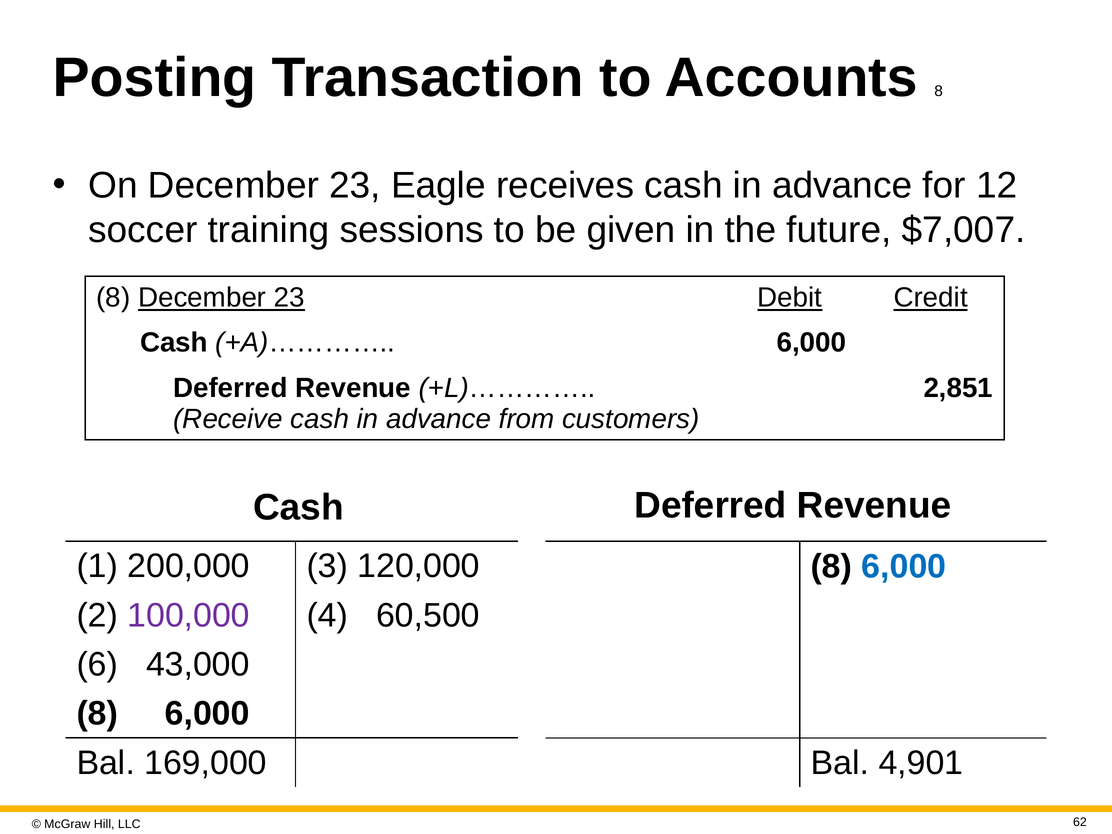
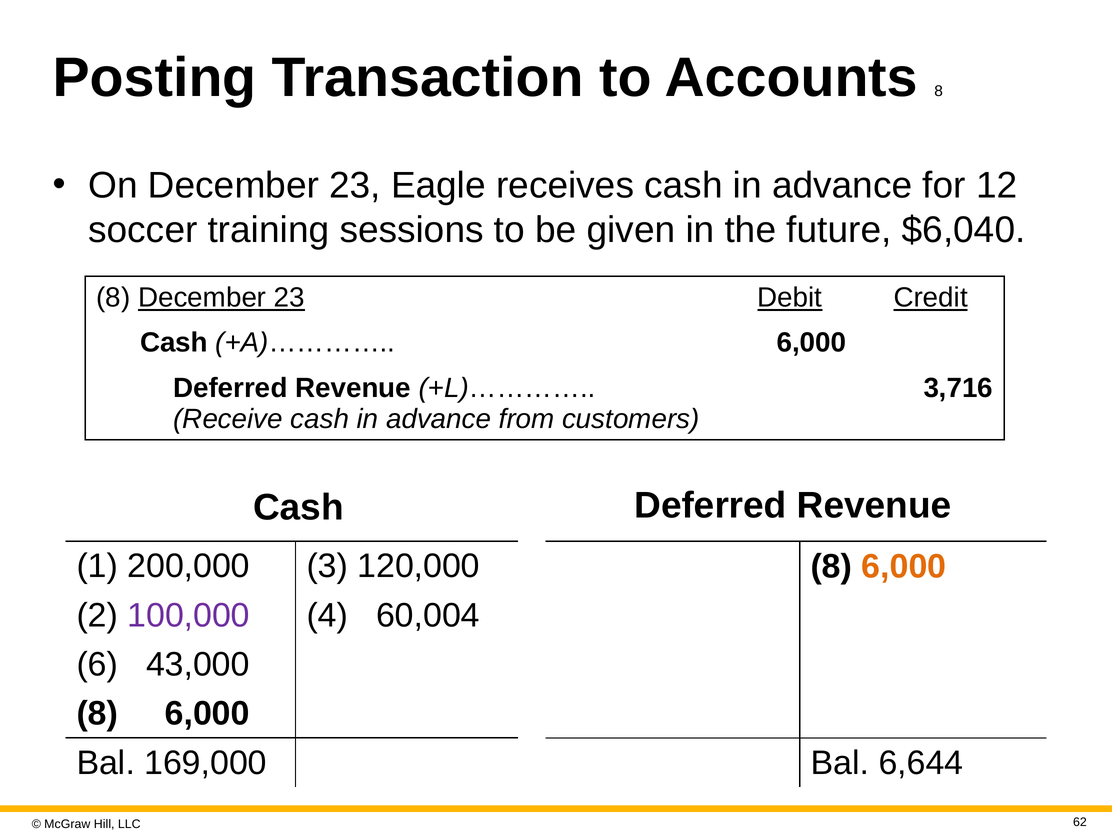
$7,007: $7,007 -> $6,040
2,851: 2,851 -> 3,716
6,000 at (904, 567) colour: blue -> orange
60,500: 60,500 -> 60,004
4,901: 4,901 -> 6,644
